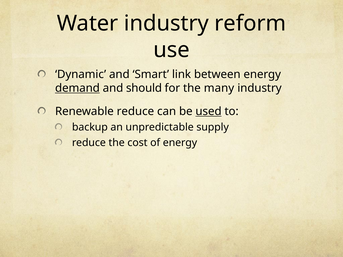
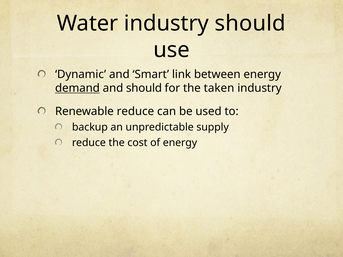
industry reform: reform -> should
many: many -> taken
used underline: present -> none
